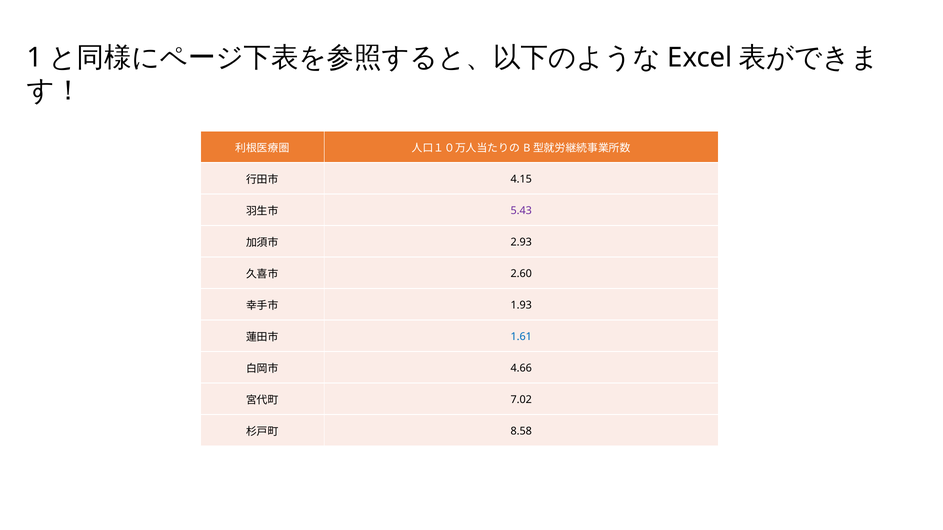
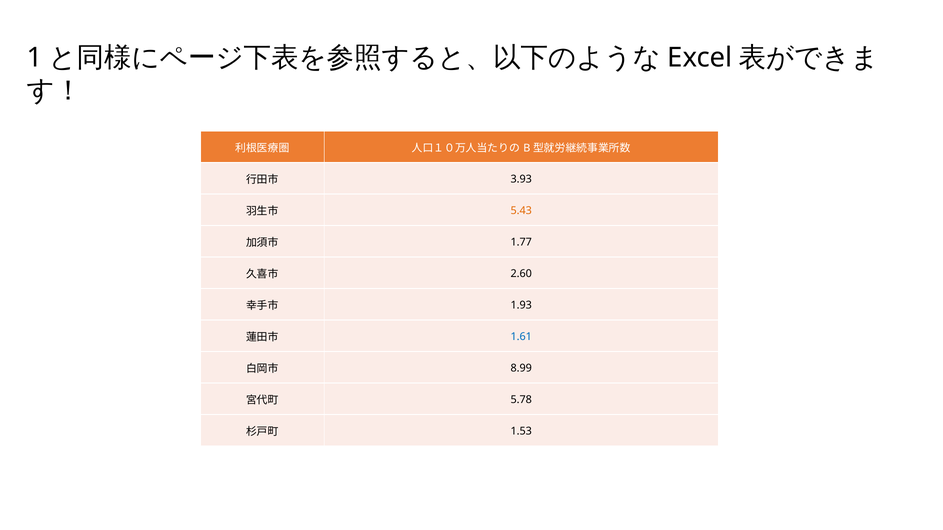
4.15: 4.15 -> 3.93
5.43 colour: purple -> orange
2.93: 2.93 -> 1.77
4.66: 4.66 -> 8.99
7.02: 7.02 -> 5.78
8.58: 8.58 -> 1.53
